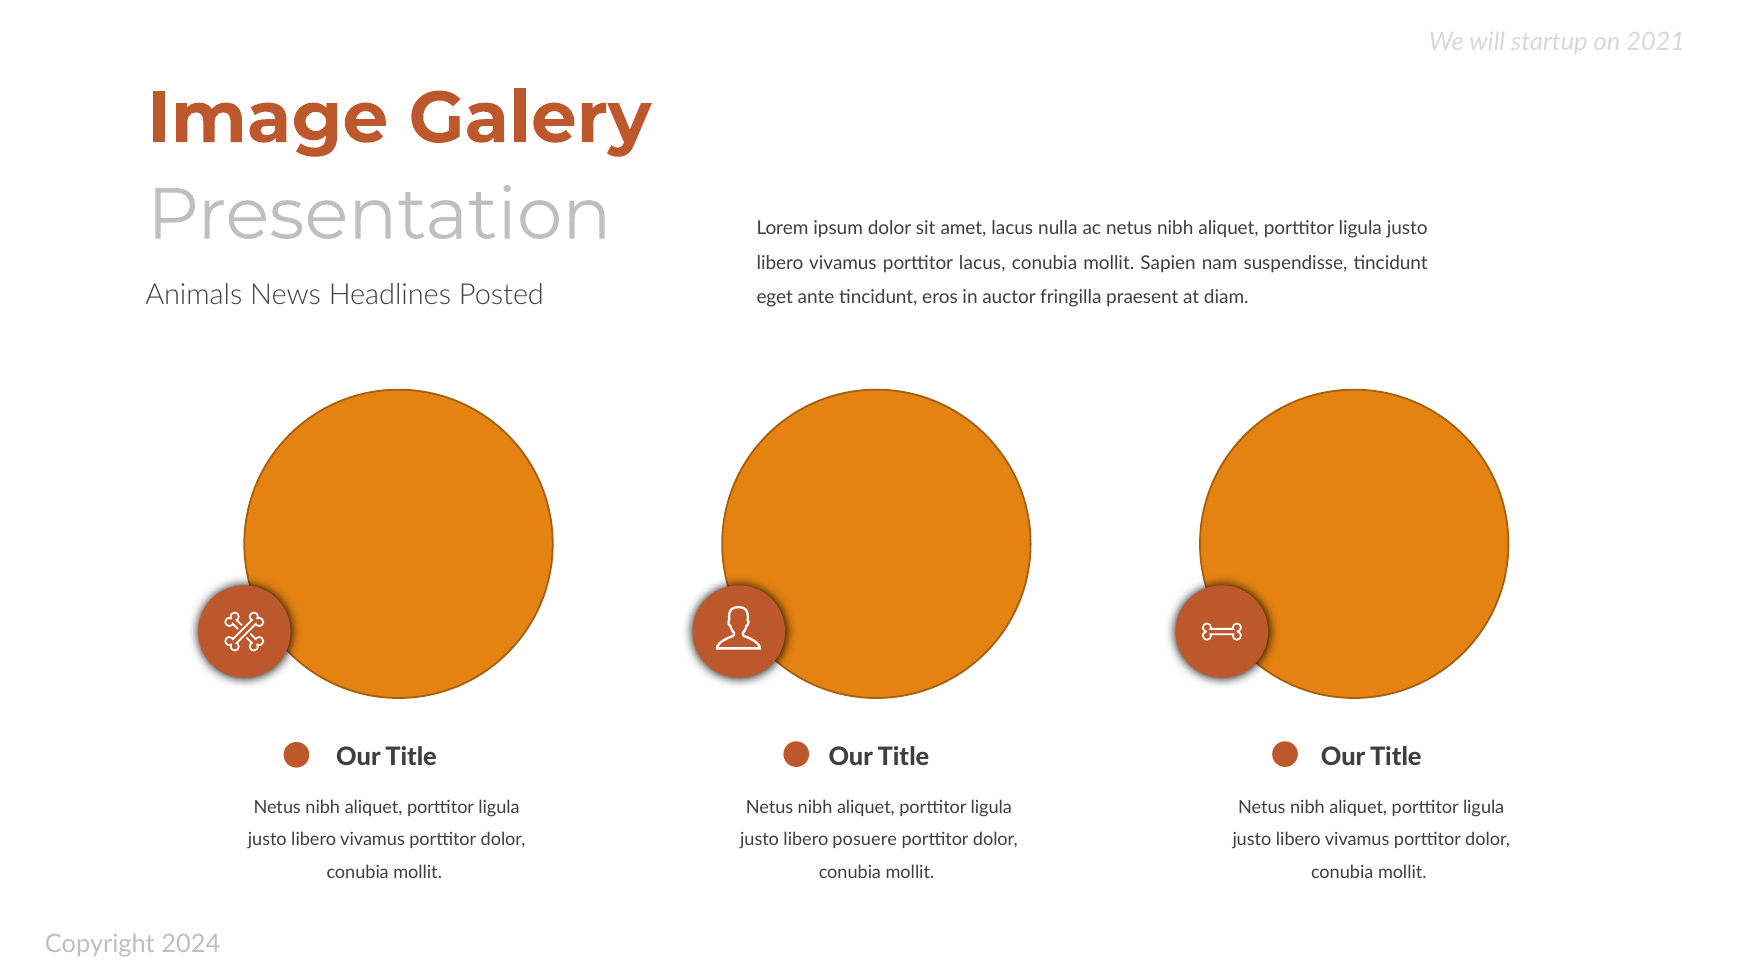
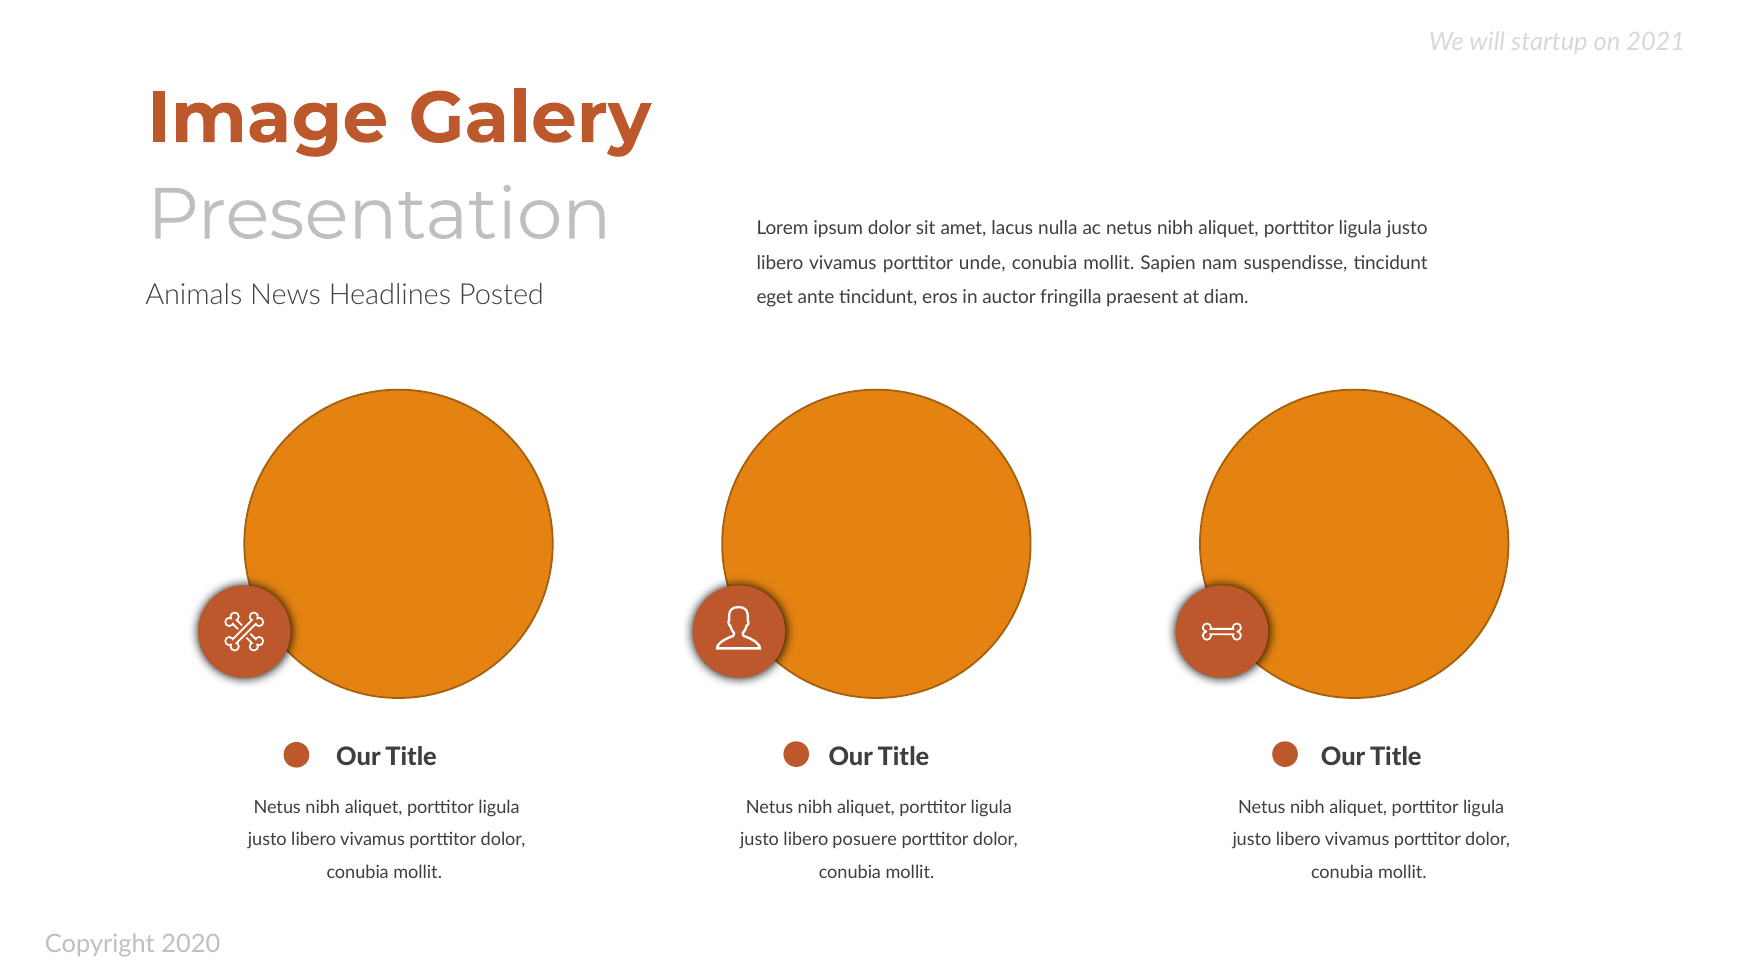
porttitor lacus: lacus -> unde
2024: 2024 -> 2020
